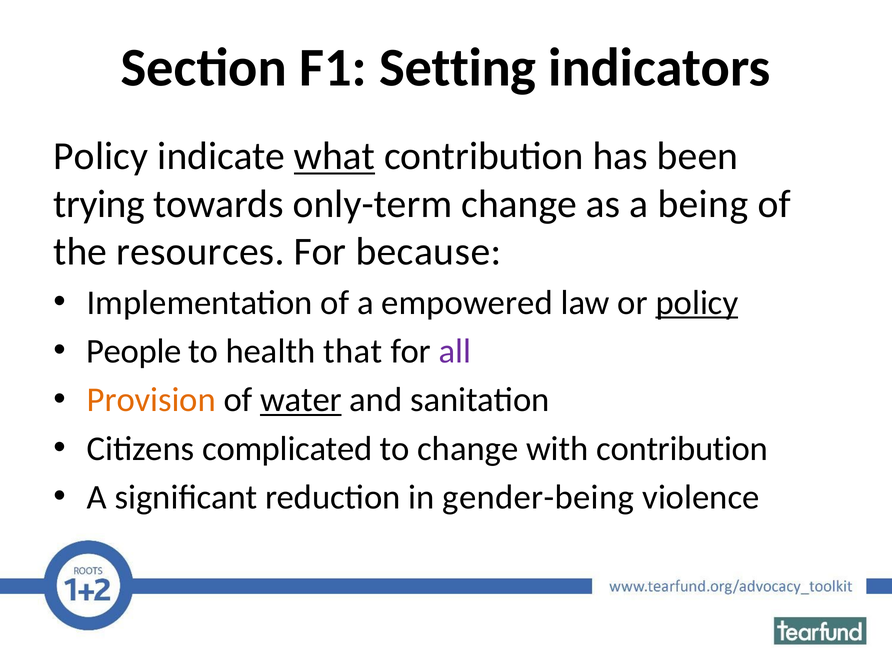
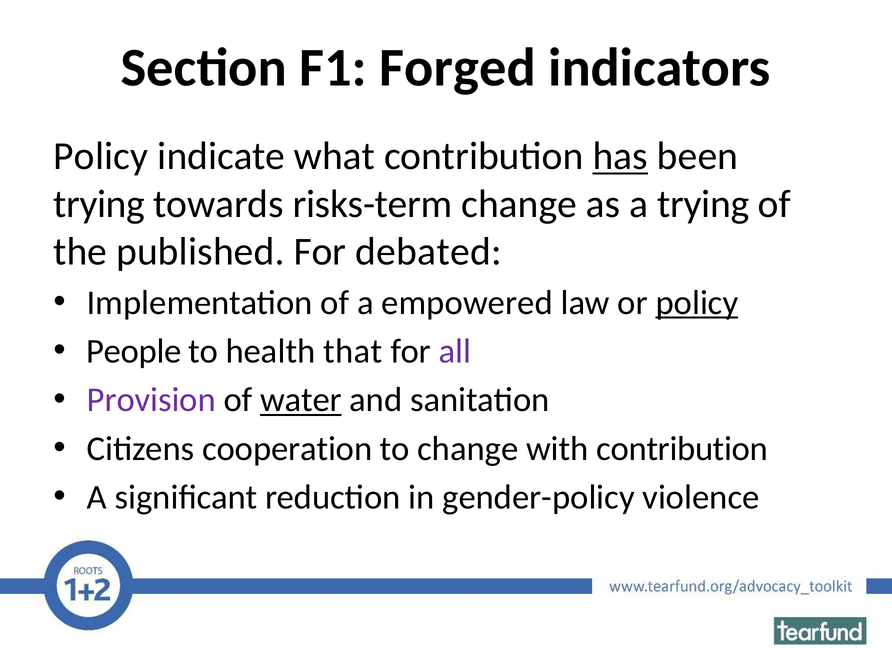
Setting: Setting -> Forged
what underline: present -> none
has underline: none -> present
only-term: only-term -> risks-term
a being: being -> trying
resources: resources -> published
because: because -> debated
Provision colour: orange -> purple
complicated: complicated -> cooperation
gender-being: gender-being -> gender-policy
